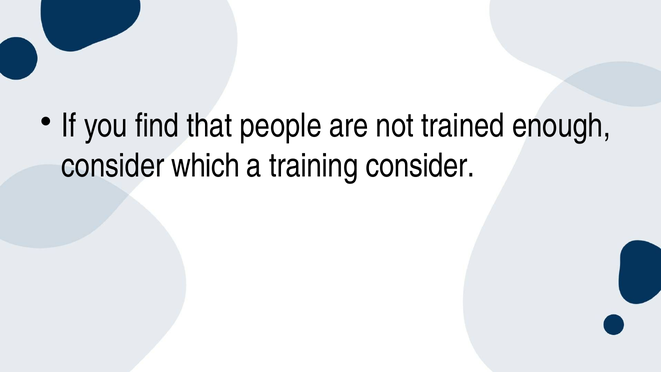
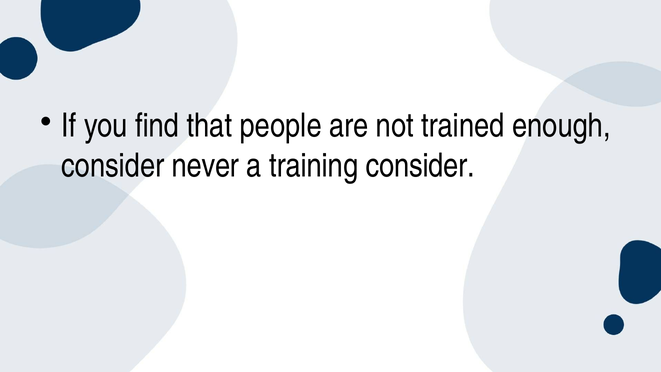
which: which -> never
